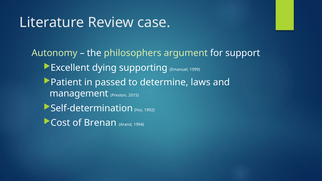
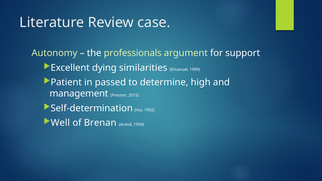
philosophers: philosophers -> professionals
supporting: supporting -> similarities
laws: laws -> high
Cost: Cost -> Well
